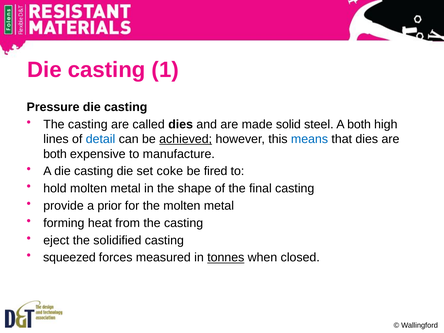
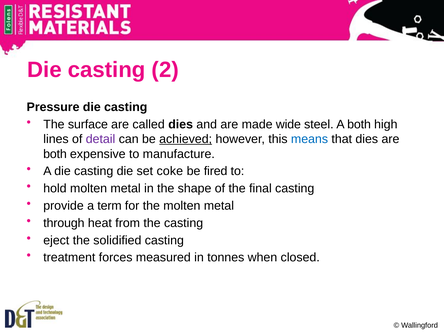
1: 1 -> 2
casting at (88, 124): casting -> surface
solid: solid -> wide
detail colour: blue -> purple
prior: prior -> term
forming: forming -> through
squeezed: squeezed -> treatment
tonnes underline: present -> none
